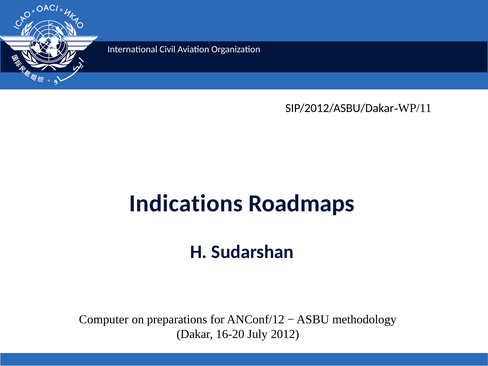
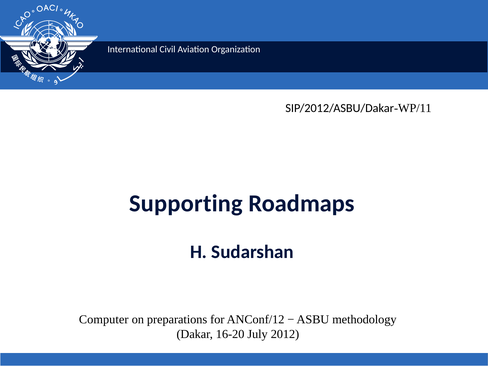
Indications: Indications -> Supporting
